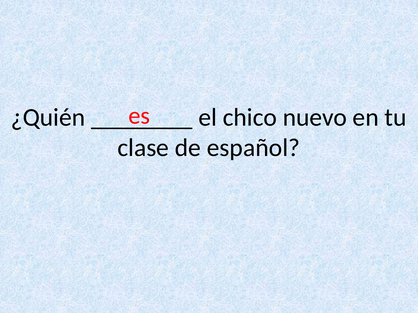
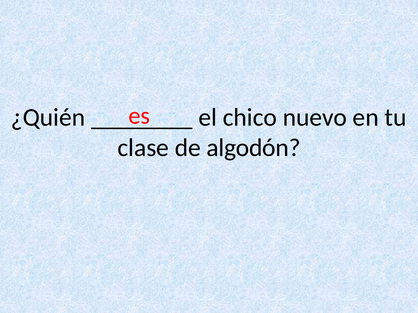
español: español -> algodón
